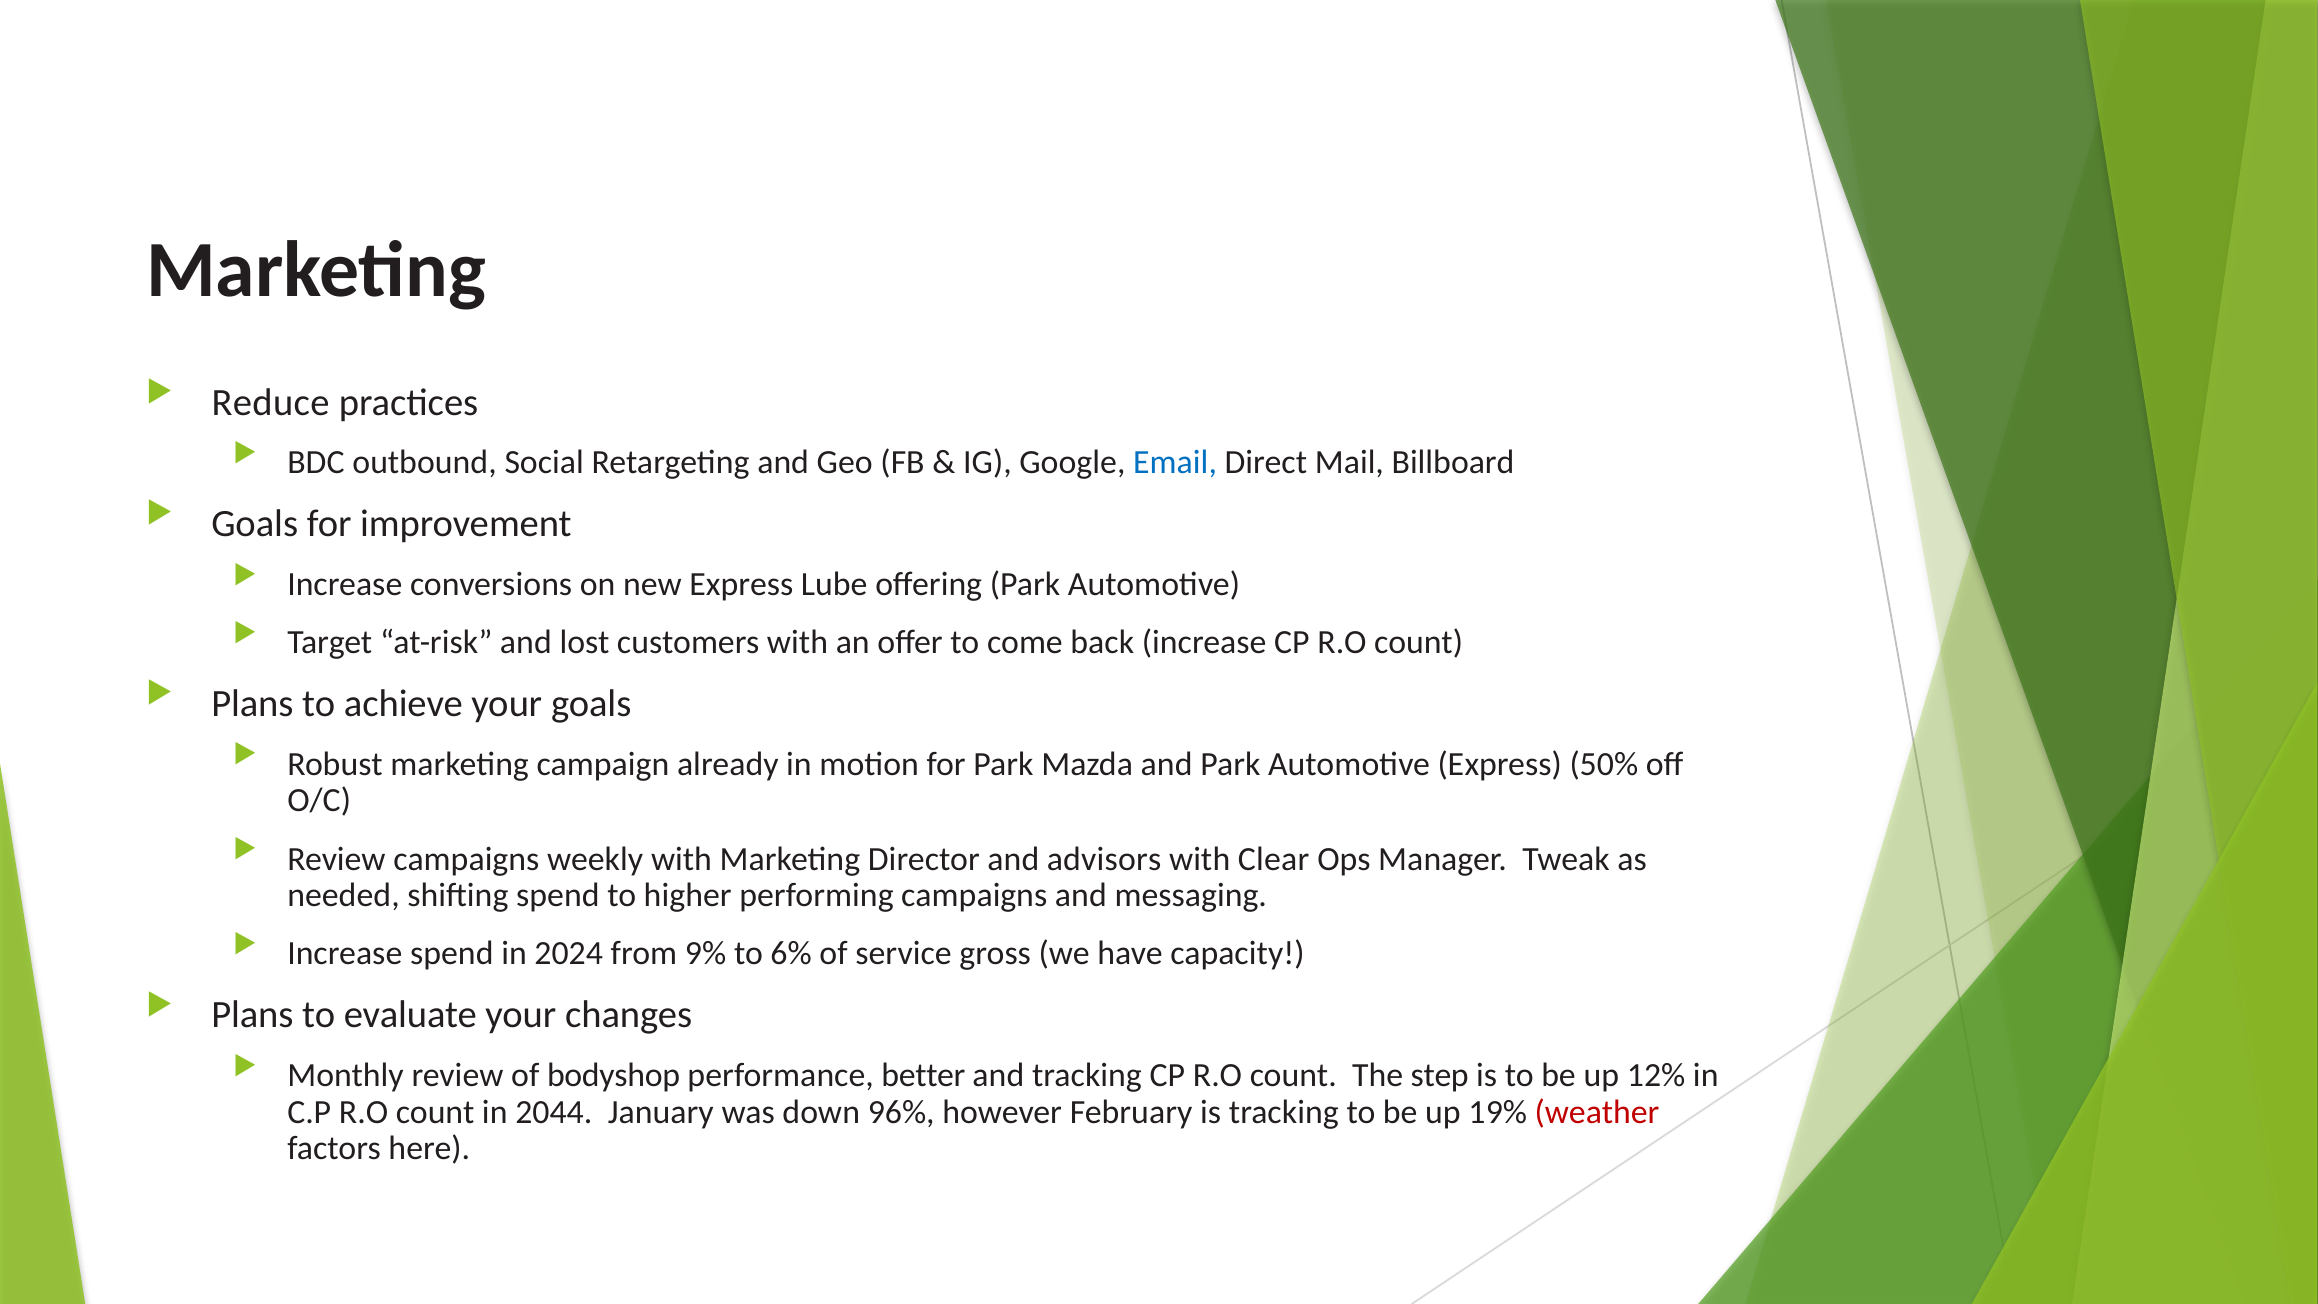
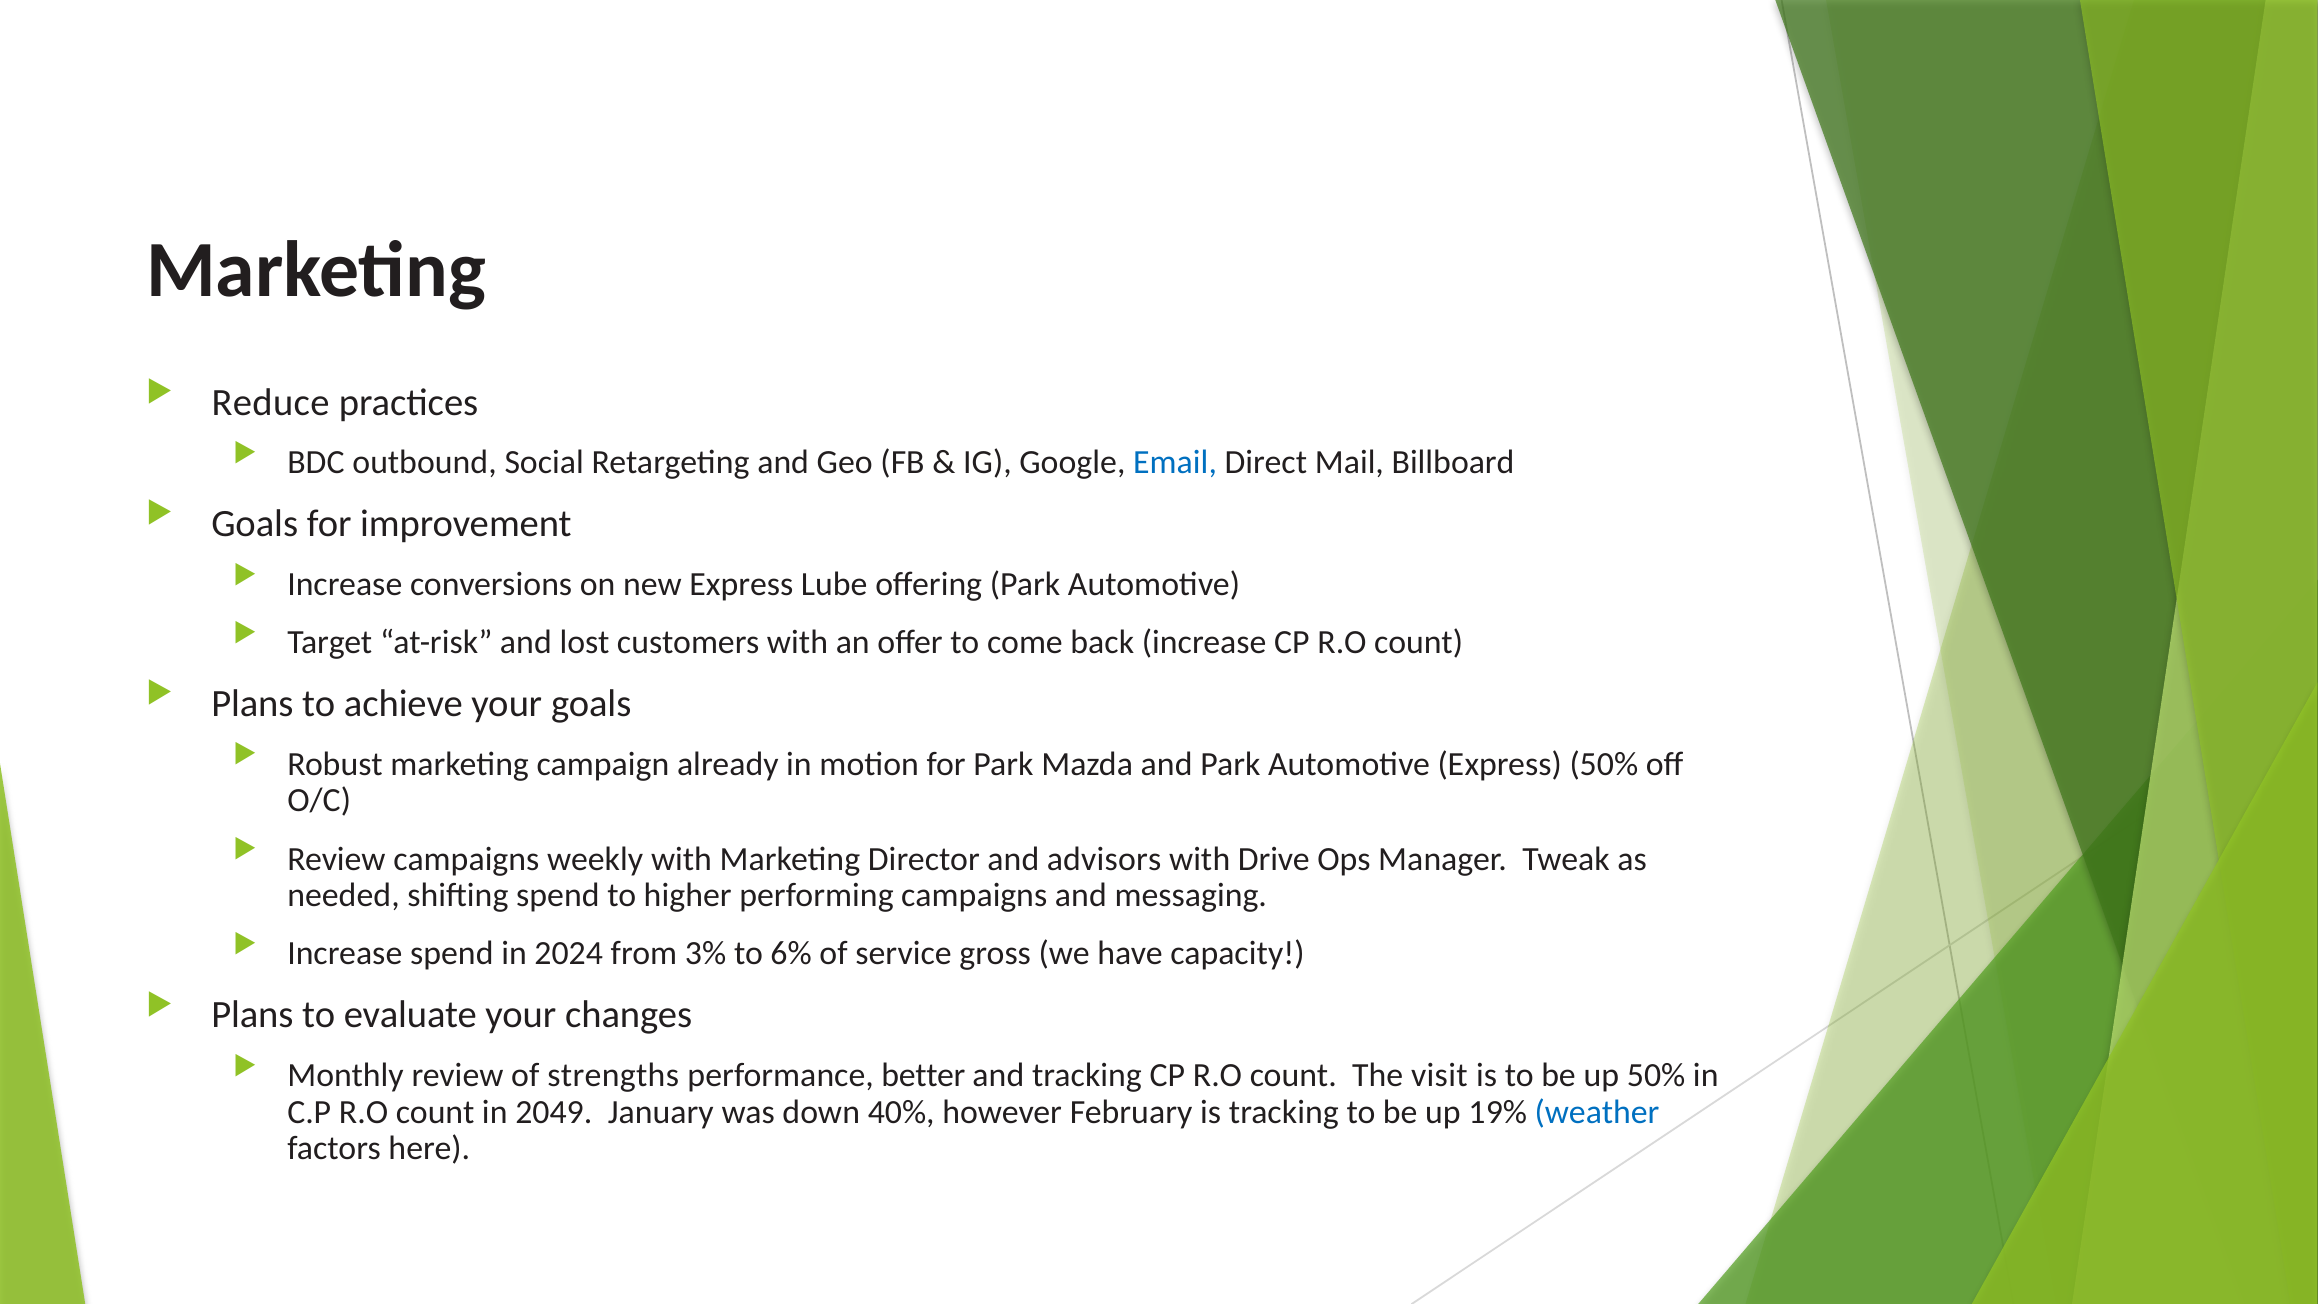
Clear: Clear -> Drive
9%: 9% -> 3%
bodyshop: bodyshop -> strengths
step: step -> visit
up 12%: 12% -> 50%
2044: 2044 -> 2049
96%: 96% -> 40%
weather colour: red -> blue
